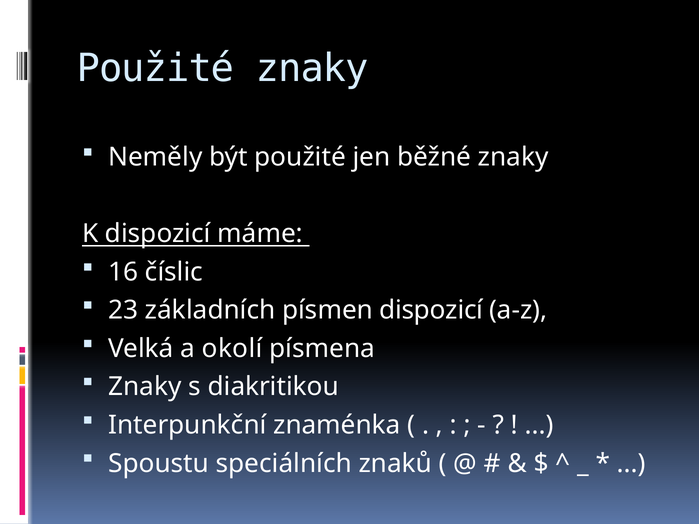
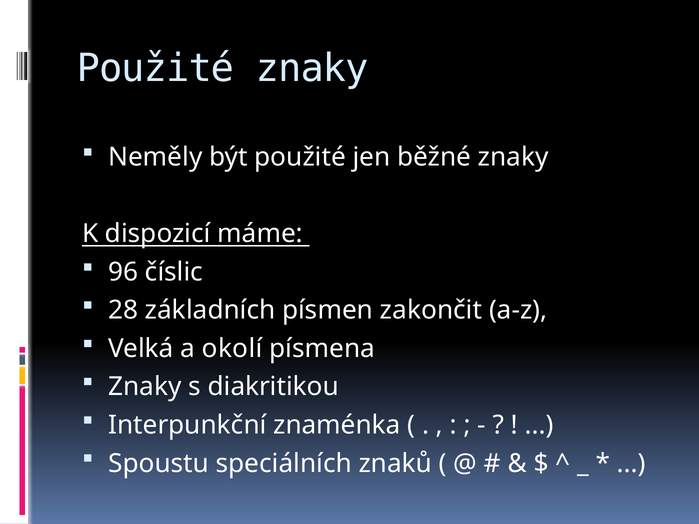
16: 16 -> 96
23: 23 -> 28
písmen dispozicí: dispozicí -> zakončit
